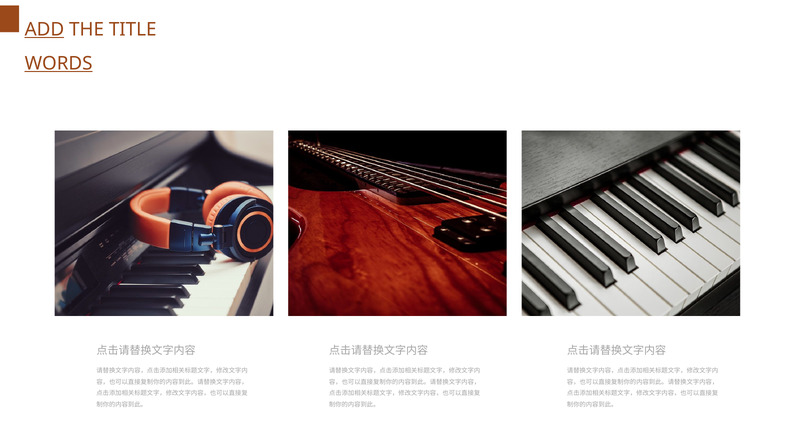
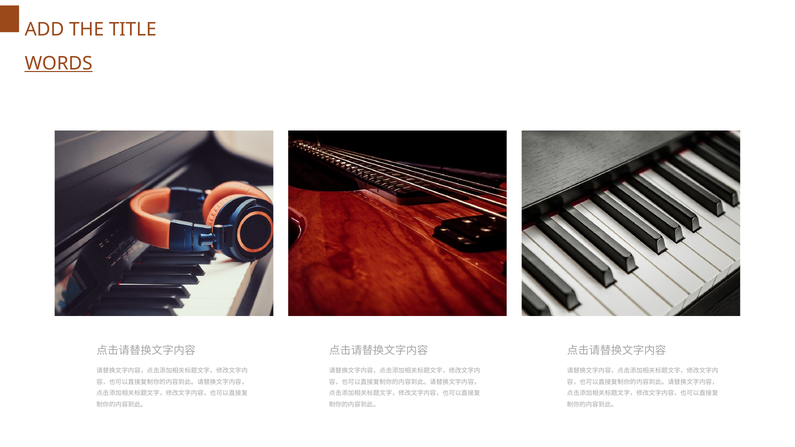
ADD underline: present -> none
